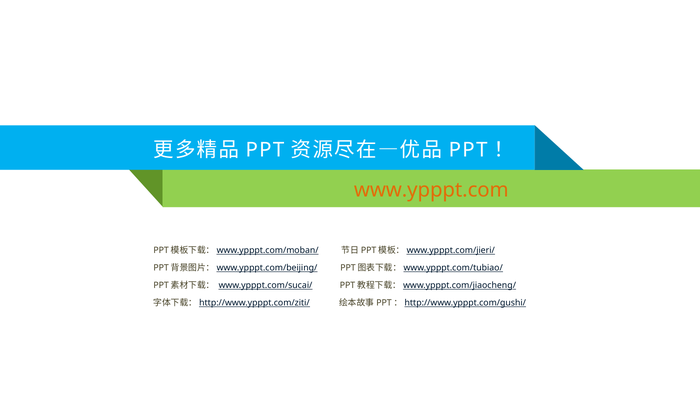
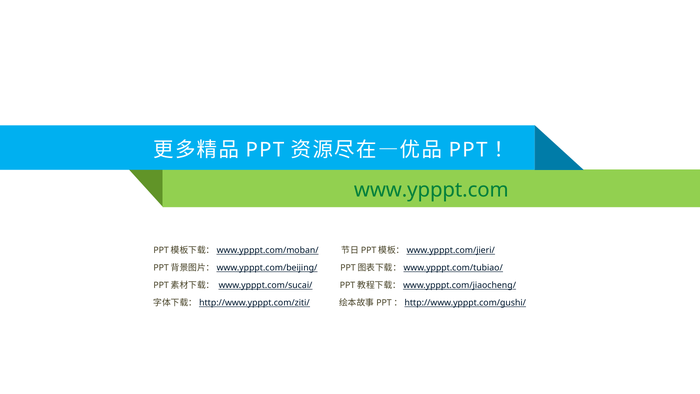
www.ypppt.com colour: orange -> green
